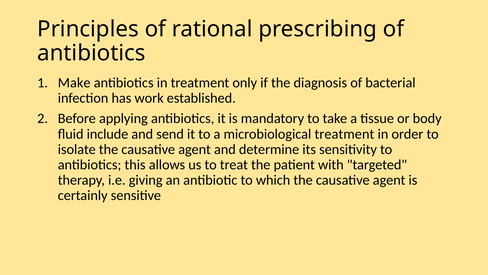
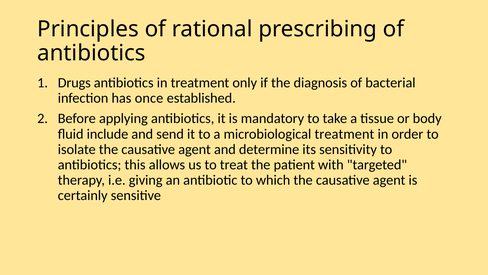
Make: Make -> Drugs
work: work -> once
